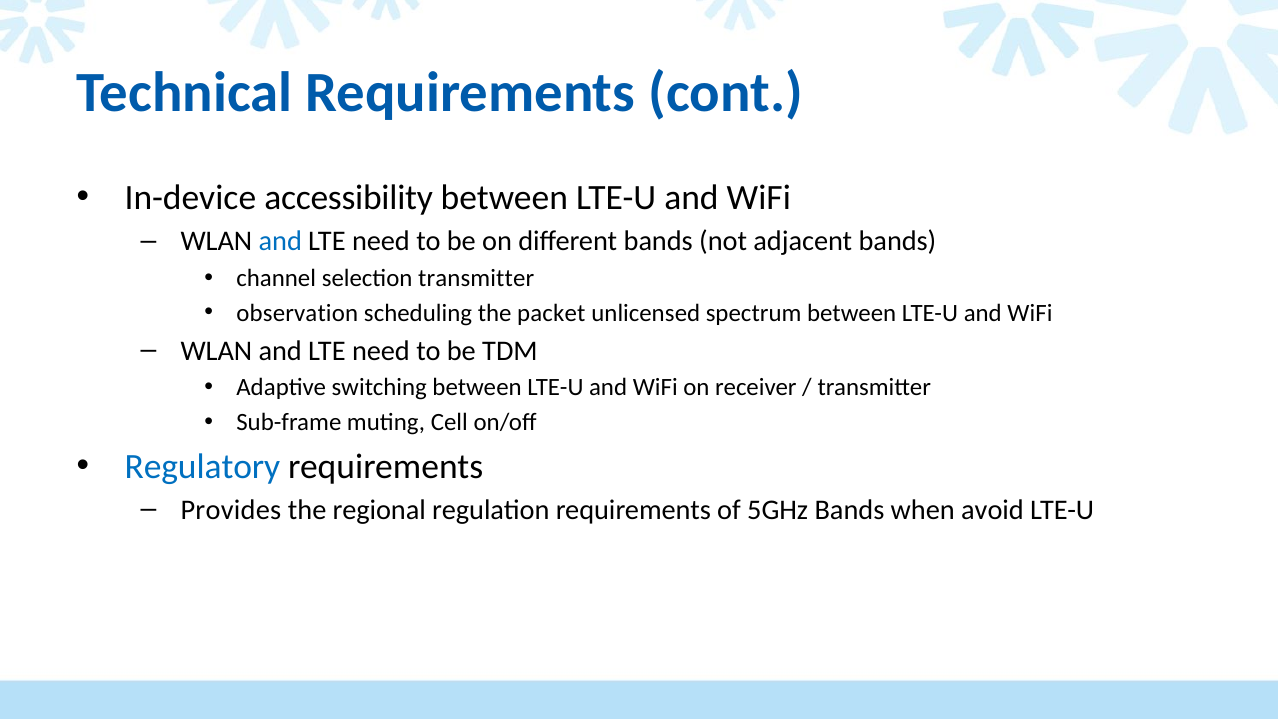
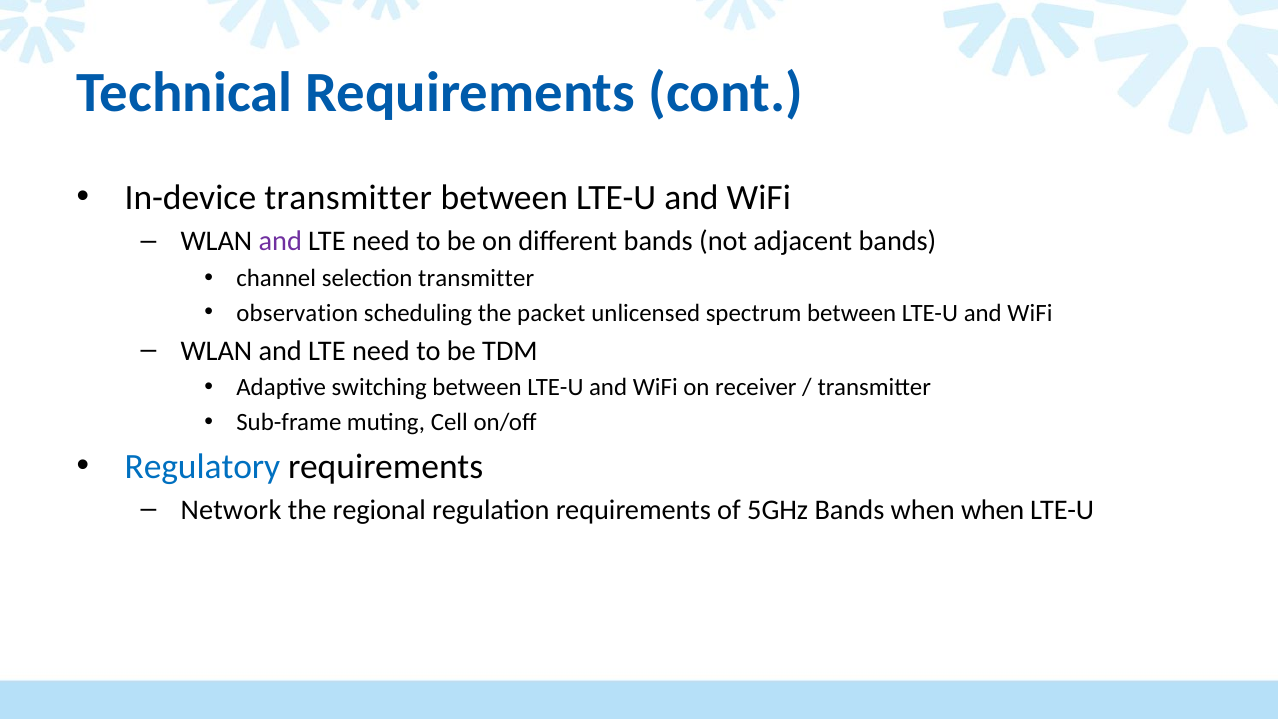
In-device accessibility: accessibility -> transmitter
and at (280, 241) colour: blue -> purple
Provides: Provides -> Network
when avoid: avoid -> when
